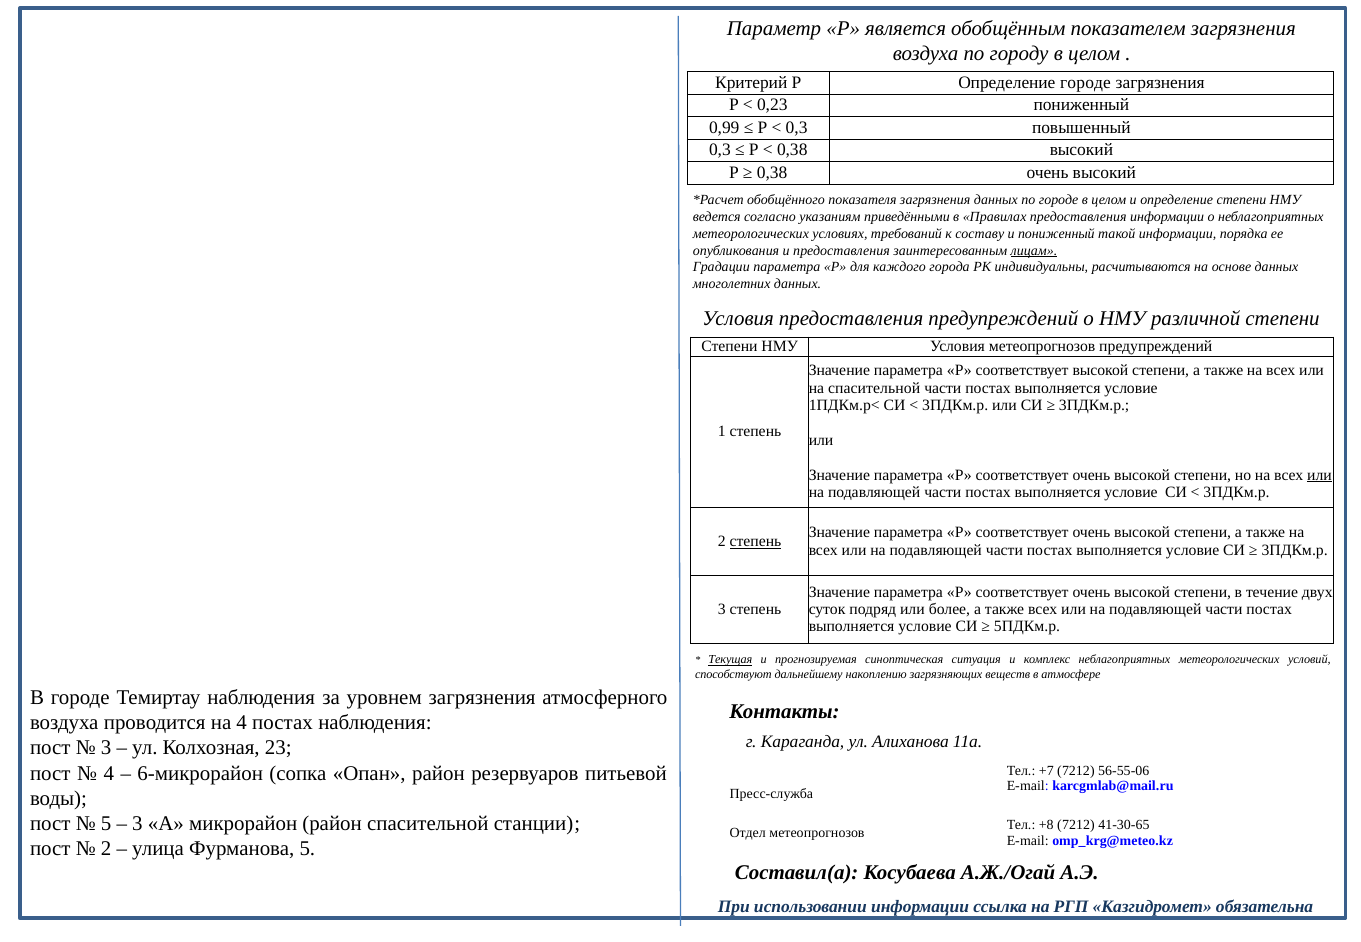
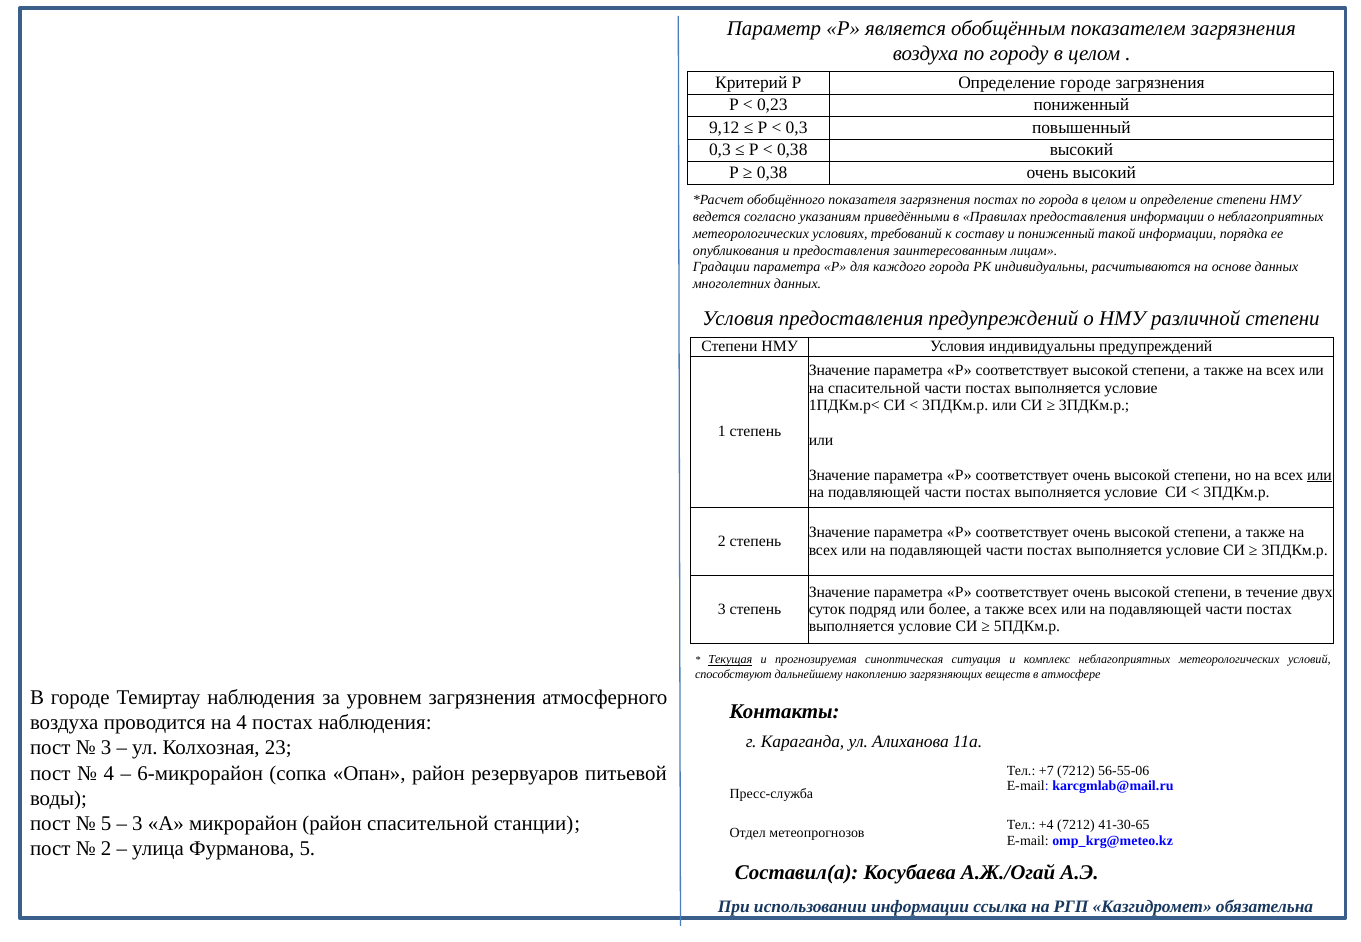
0,99: 0,99 -> 9,12
загрязнения данных: данных -> постах
по городе: городе -> города
лицам underline: present -> none
Условия метеопрогнозов: метеопрогнозов -> индивидуальны
степень at (755, 541) underline: present -> none
+8: +8 -> +4
